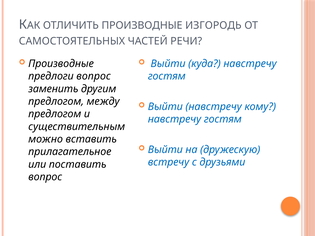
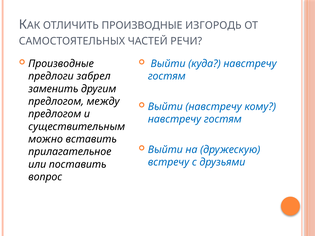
предлоги вопрос: вопрос -> забрел
